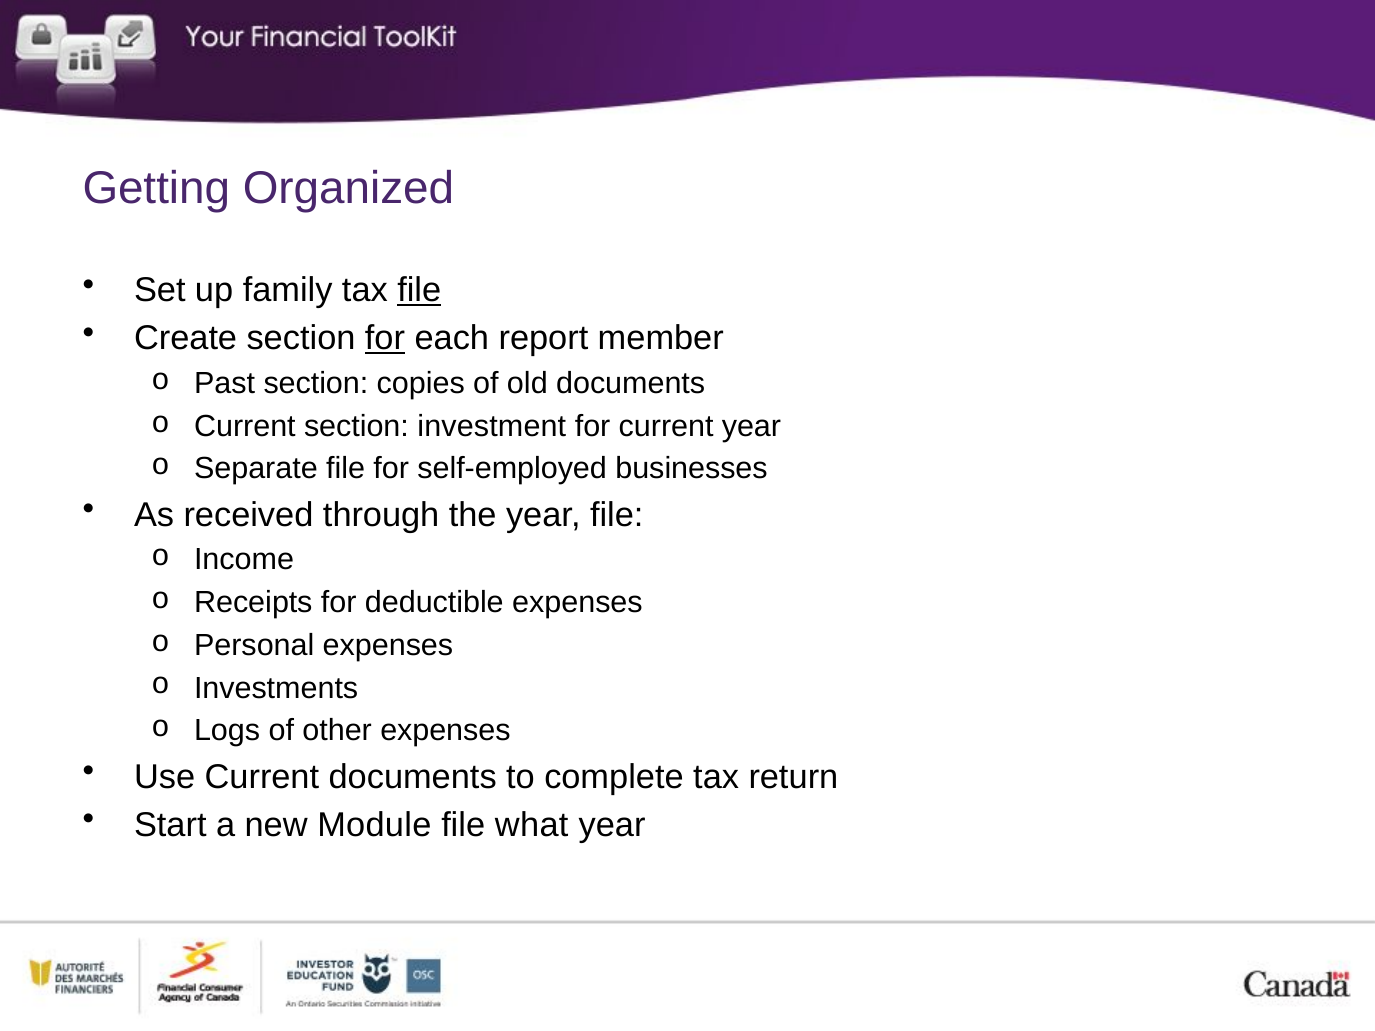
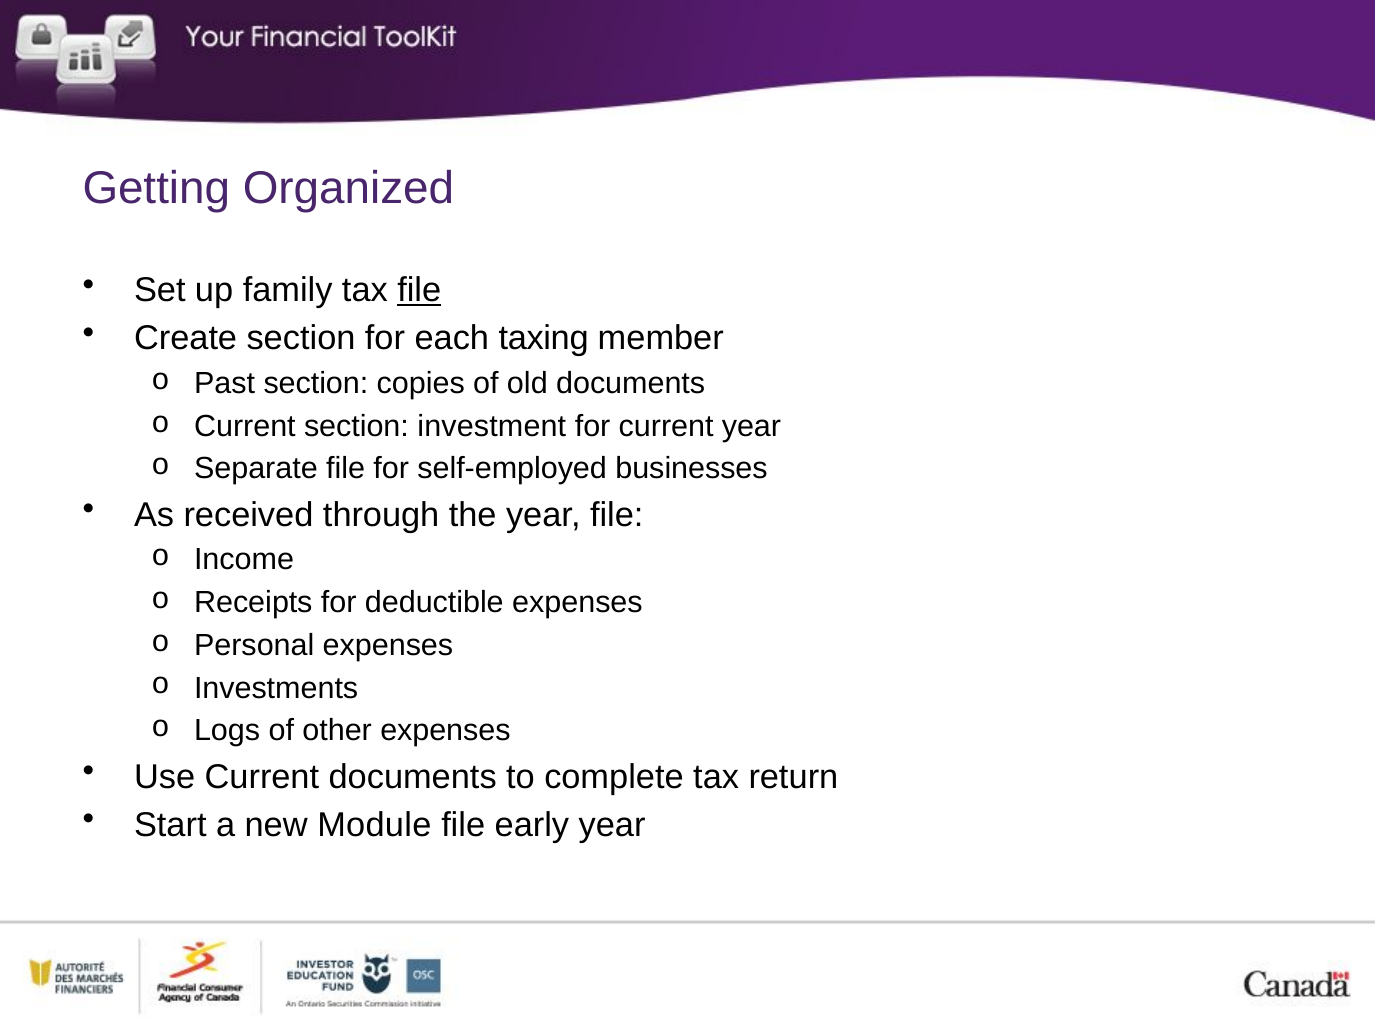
for at (385, 339) underline: present -> none
report: report -> taxing
what: what -> early
